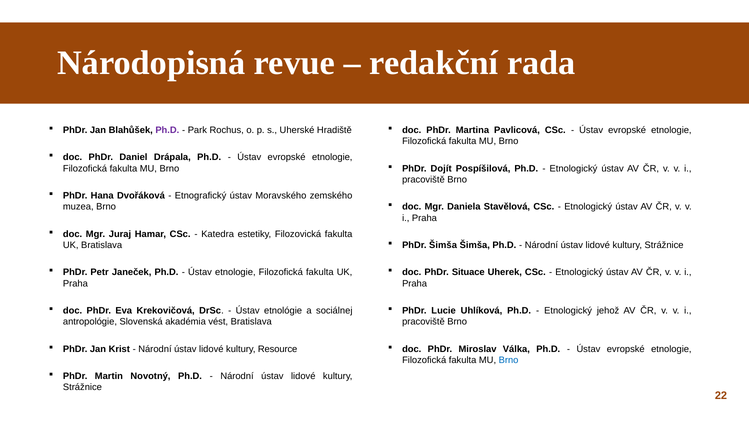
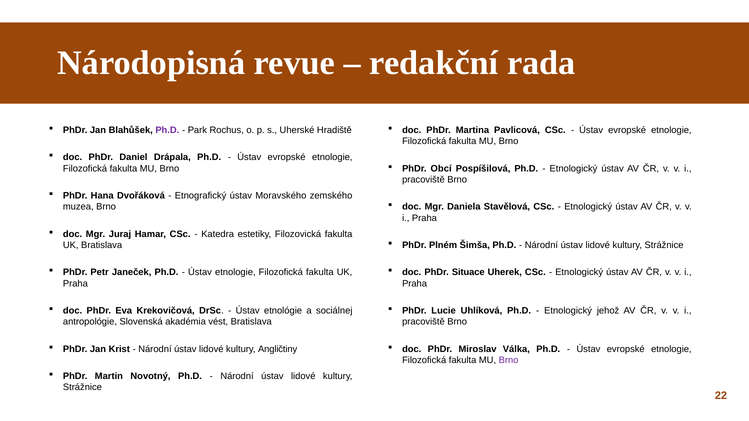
Dojít: Dojít -> Obcí
PhDr Šimša: Šimša -> Plném
Resource: Resource -> Angličtiny
Brno at (509, 361) colour: blue -> purple
